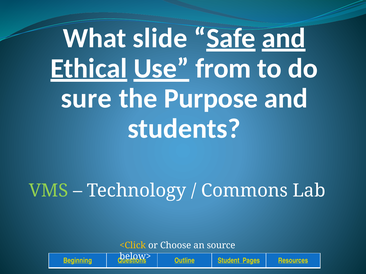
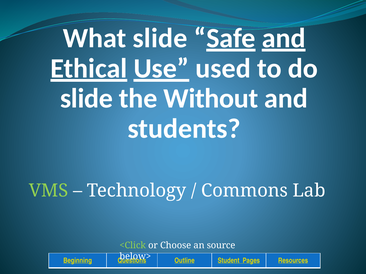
from: from -> used
sure at (86, 99): sure -> slide
Purpose: Purpose -> Without
<Click colour: yellow -> light green
